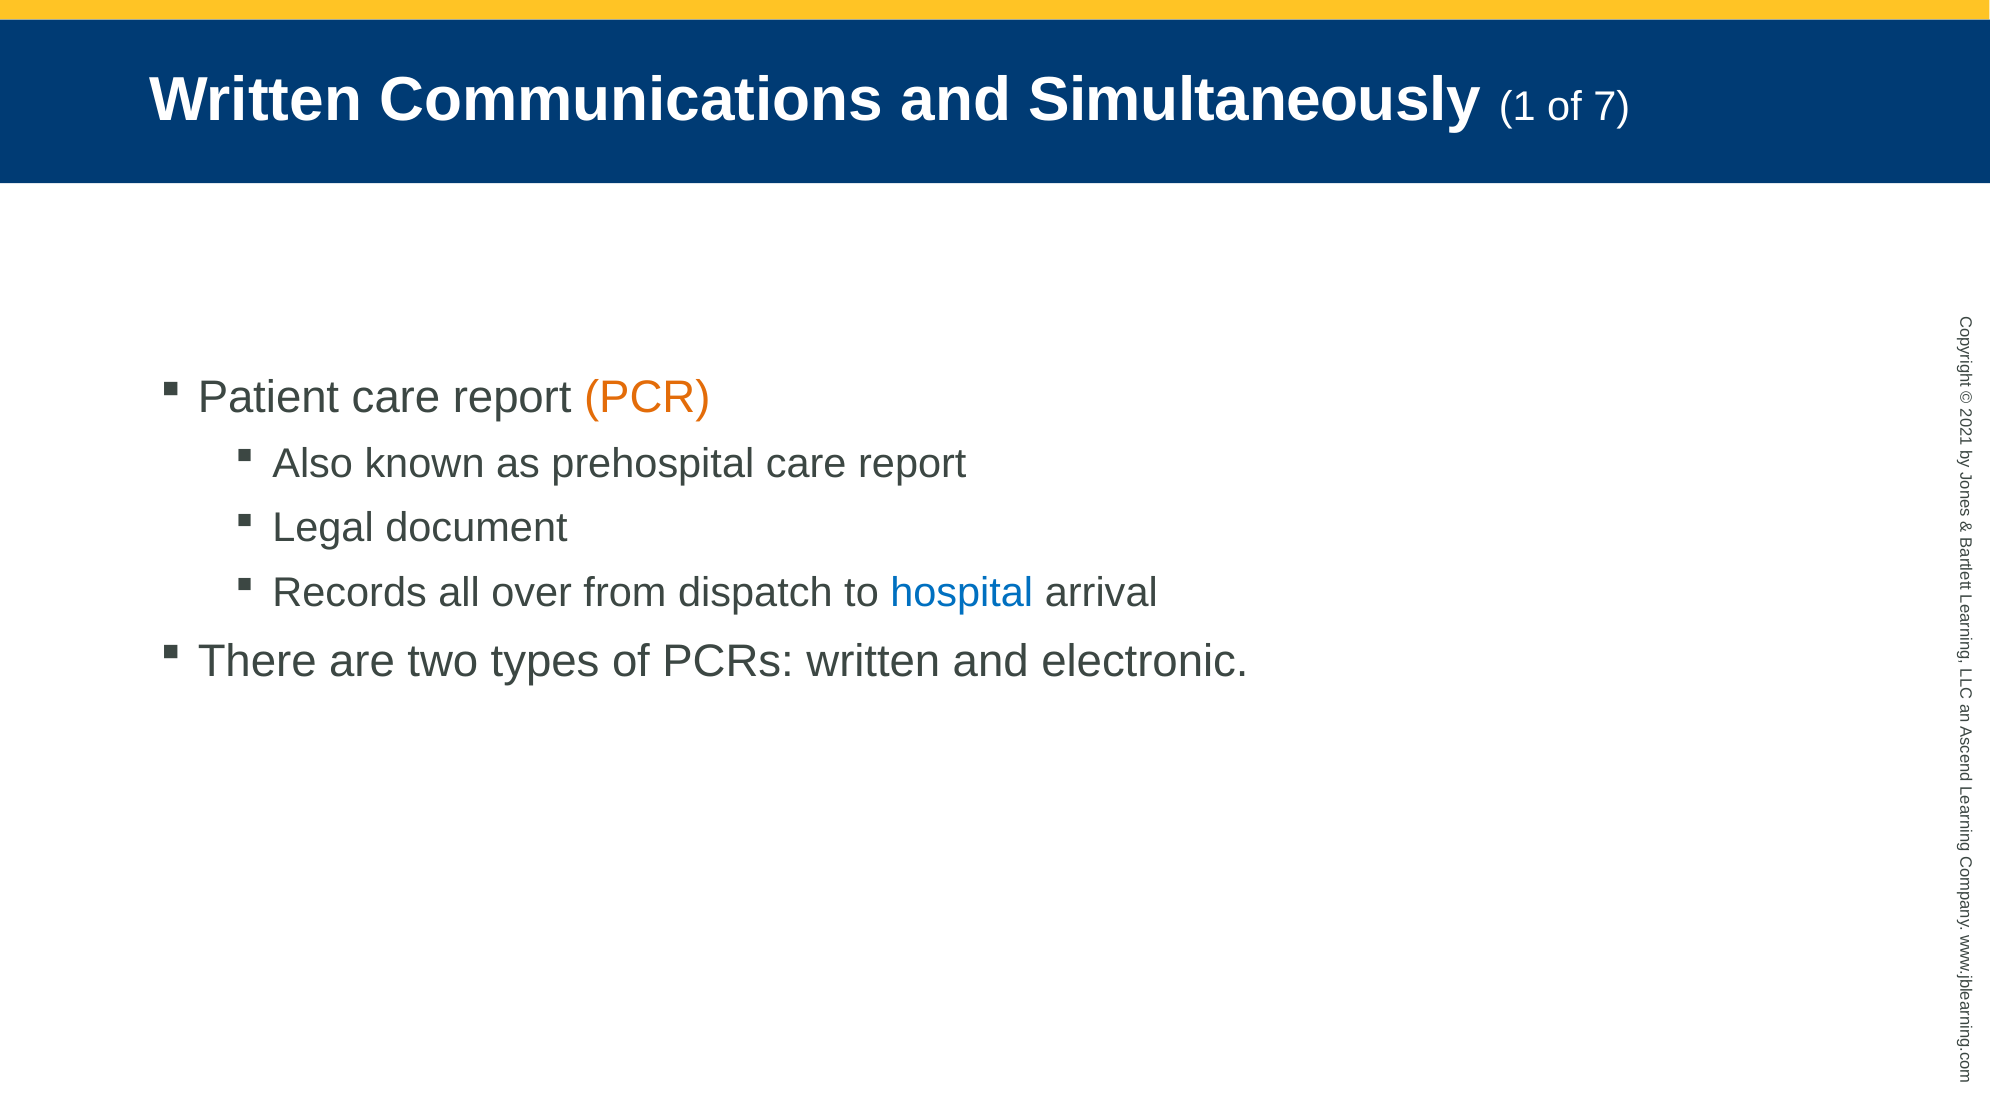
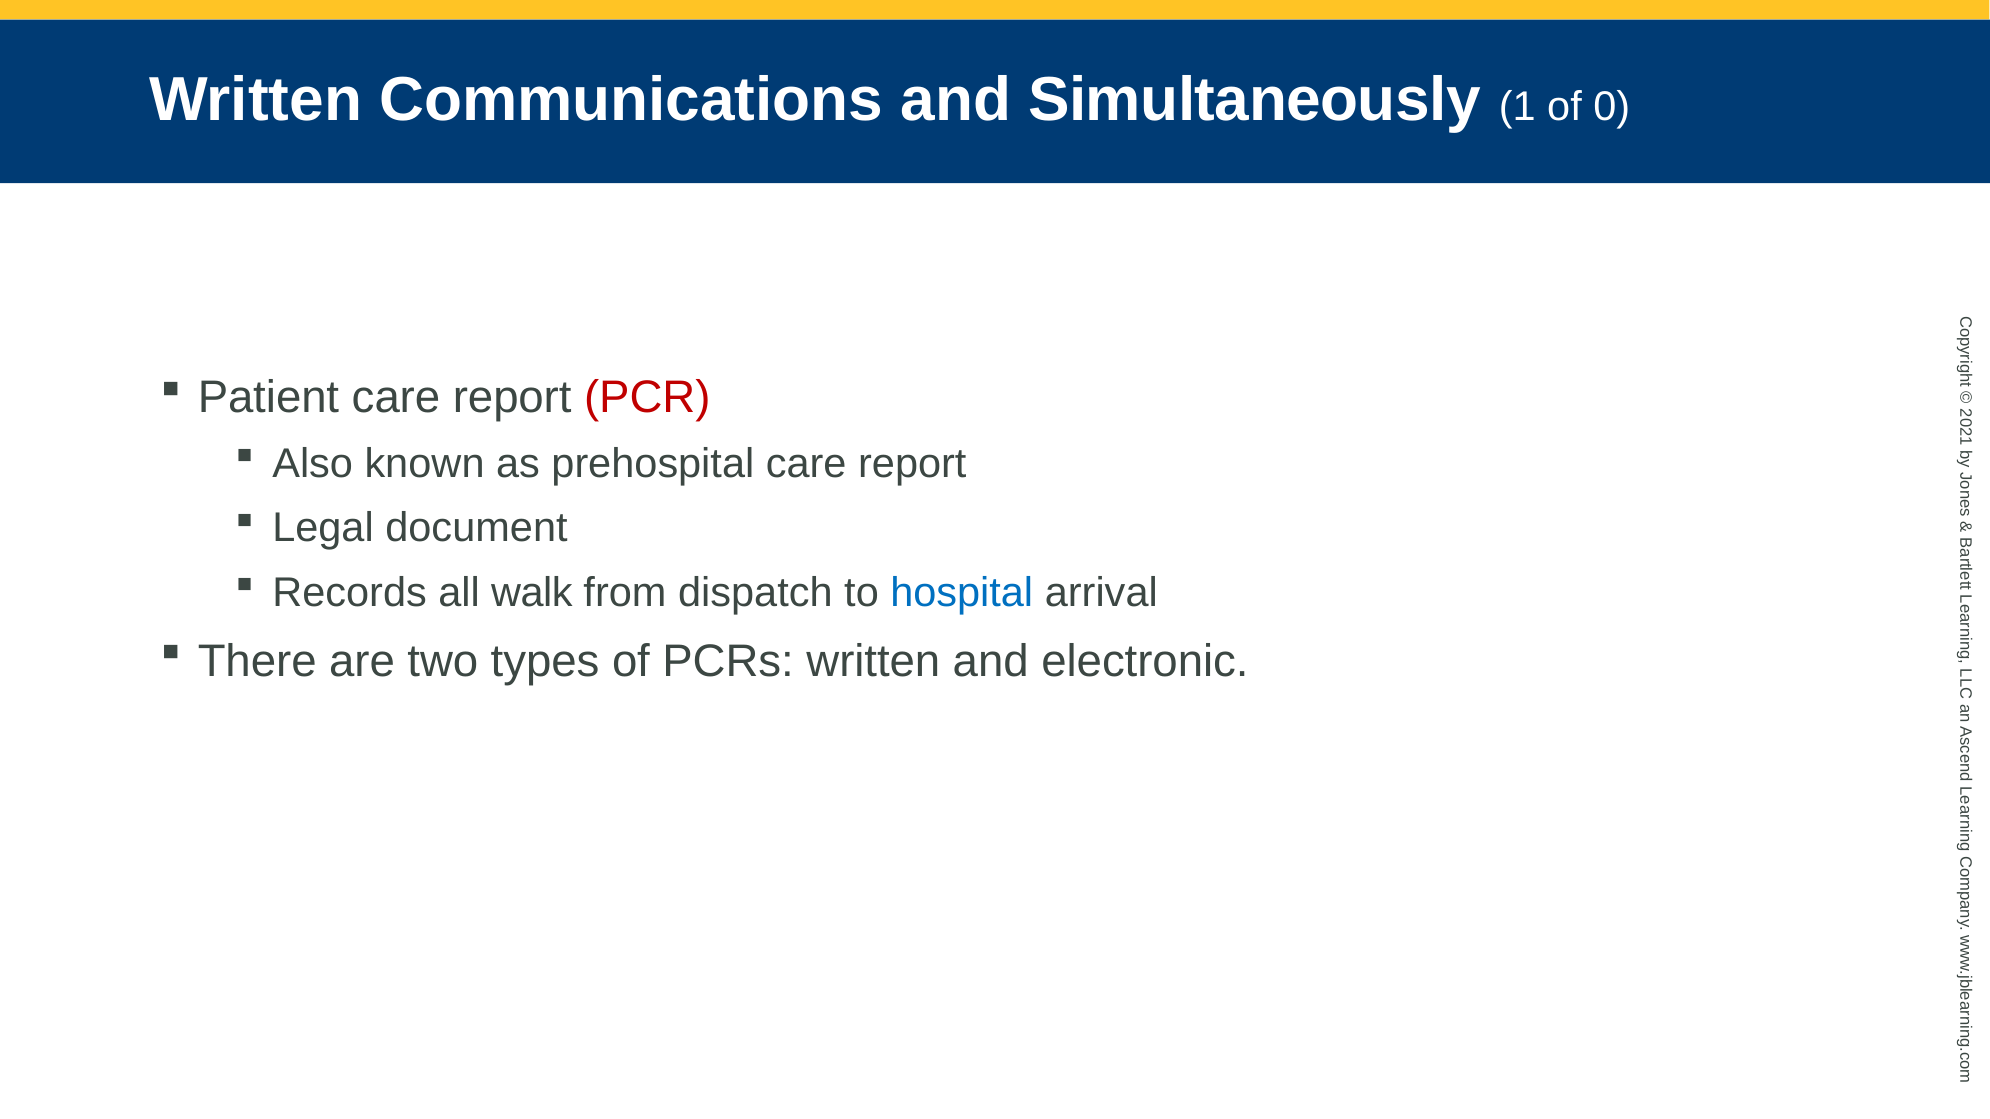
of 7: 7 -> 0
PCR colour: orange -> red
over: over -> walk
